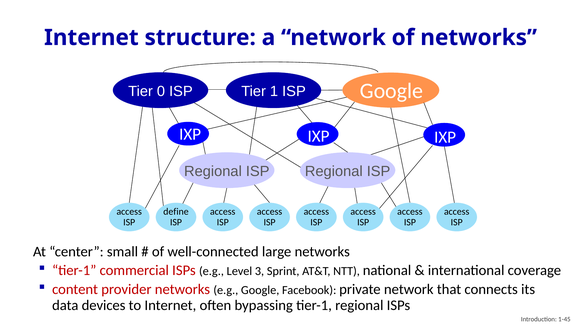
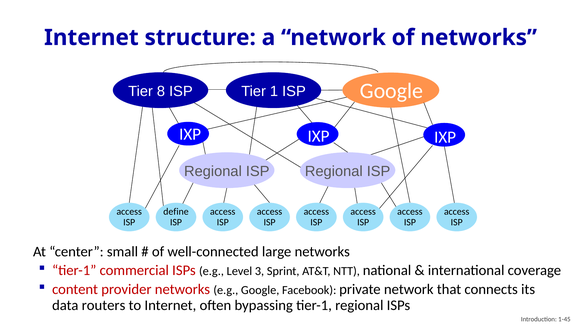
0: 0 -> 8
devices: devices -> routers
